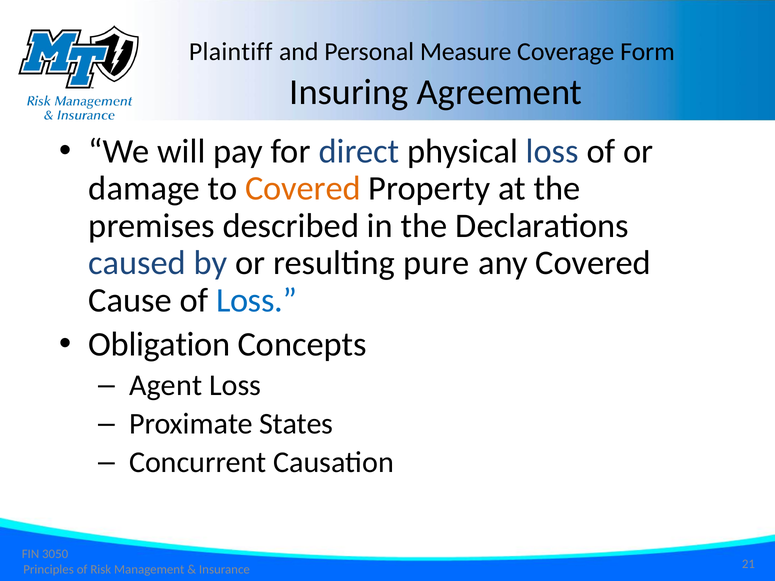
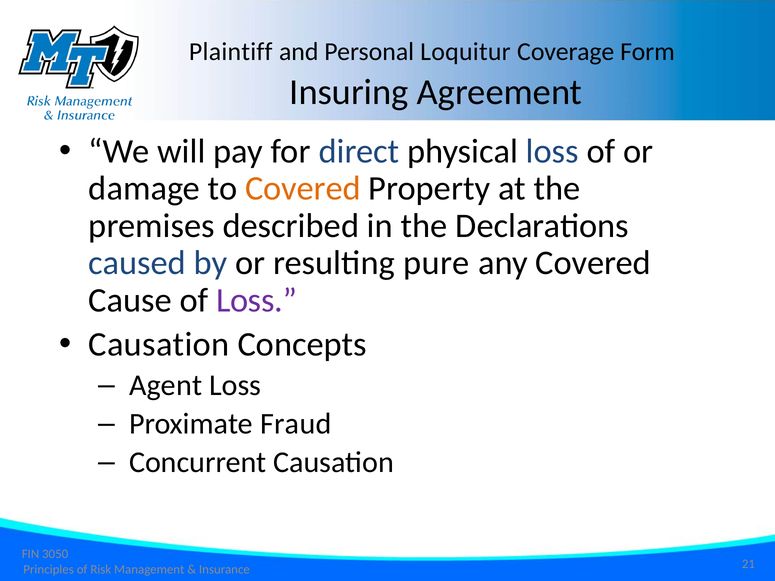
Measure: Measure -> Loquitur
Loss at (256, 300) colour: blue -> purple
Obligation at (159, 344): Obligation -> Causation
States: States -> Fraud
